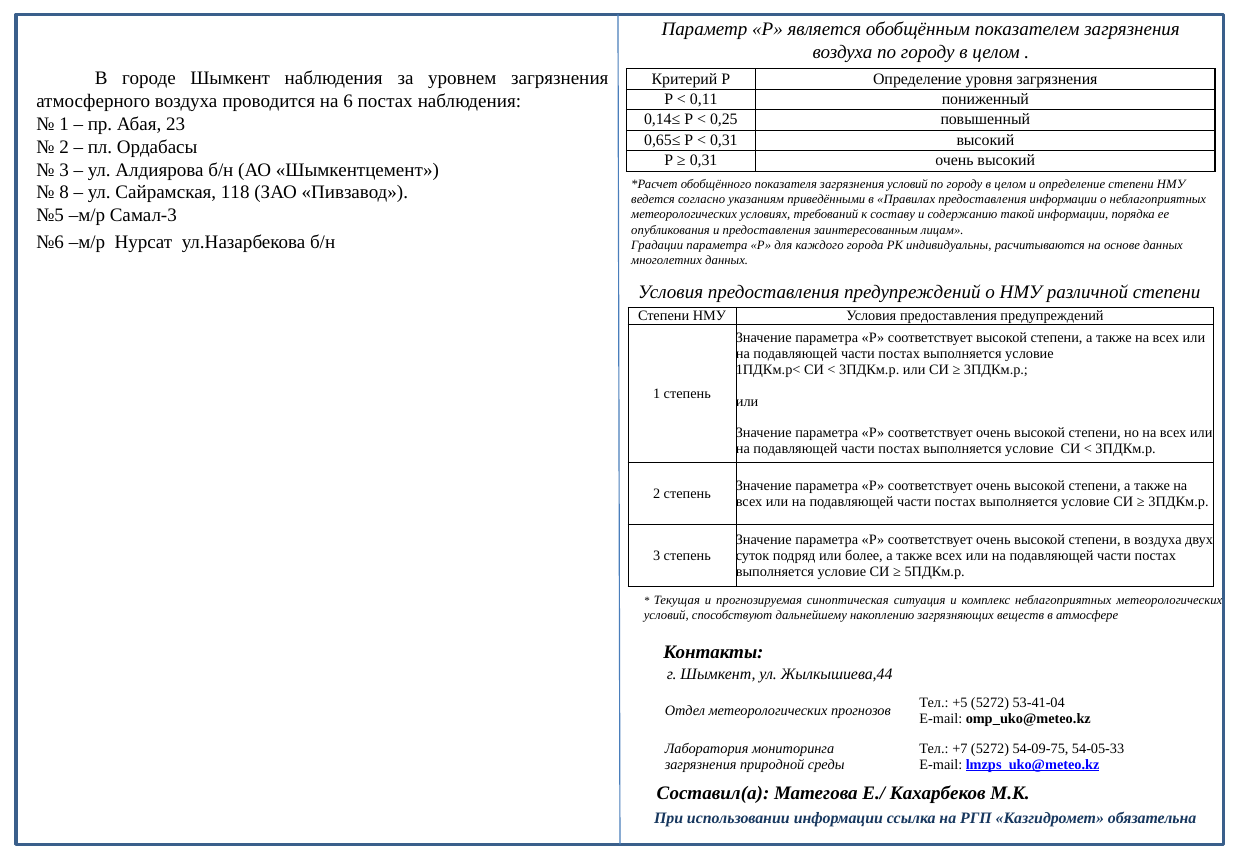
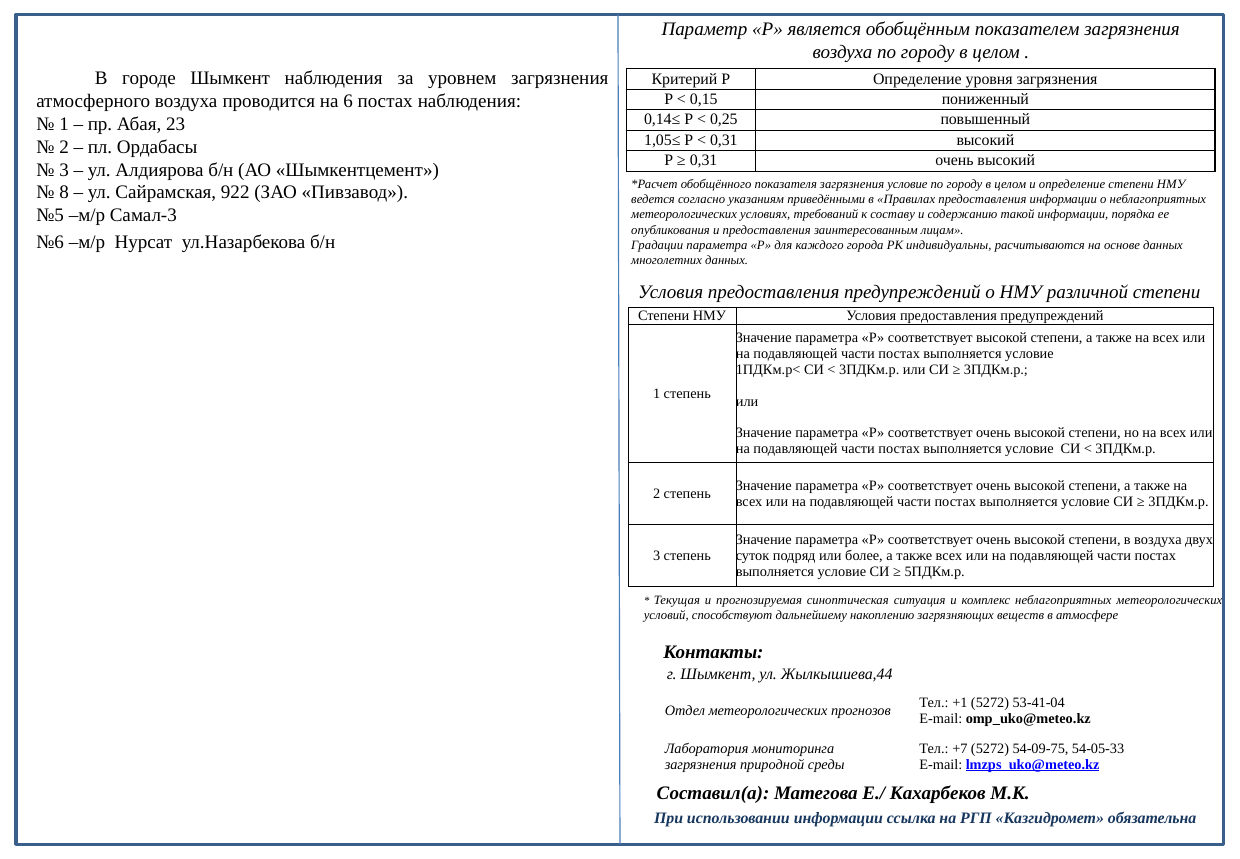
0,11: 0,11 -> 0,15
0,65≤: 0,65≤ -> 1,05≤
загрязнения условий: условий -> условие
118: 118 -> 922
+5: +5 -> +1
